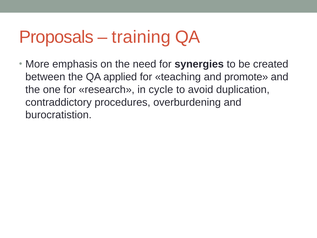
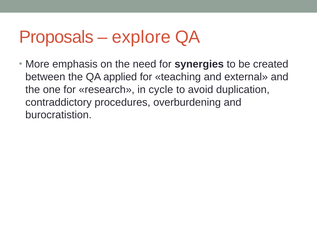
training: training -> explore
promote: promote -> external
